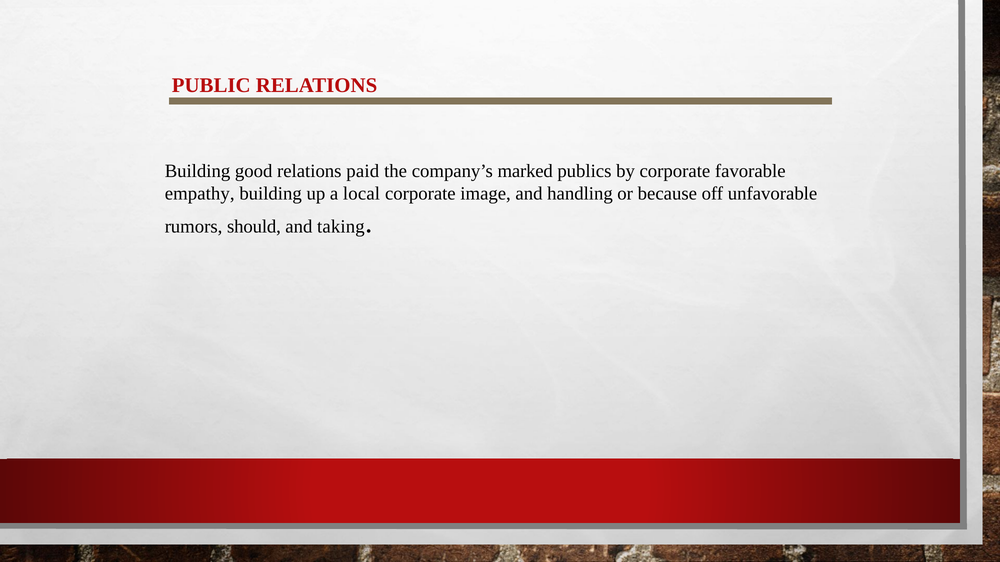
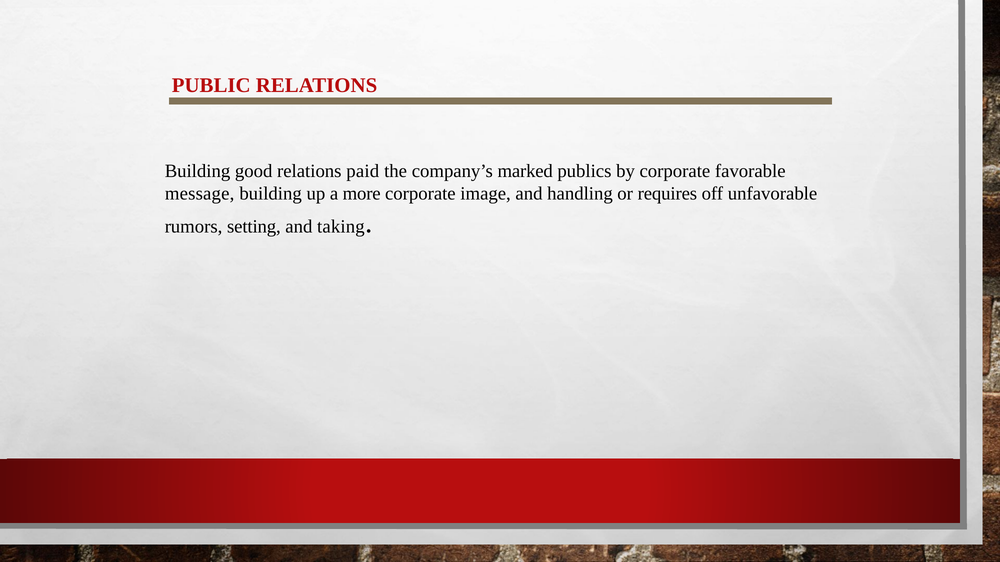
empathy: empathy -> message
local: local -> more
because: because -> requires
should: should -> setting
